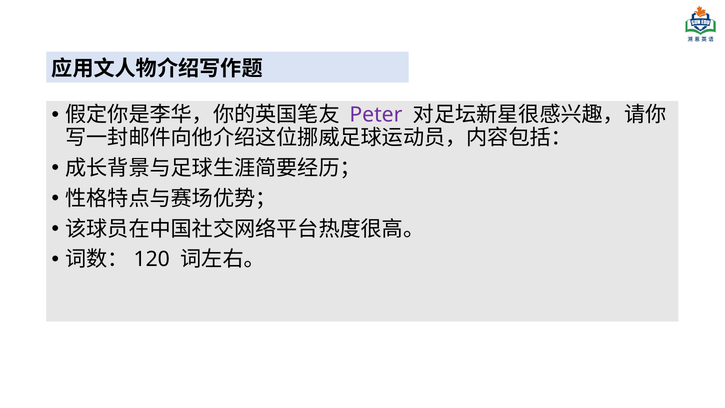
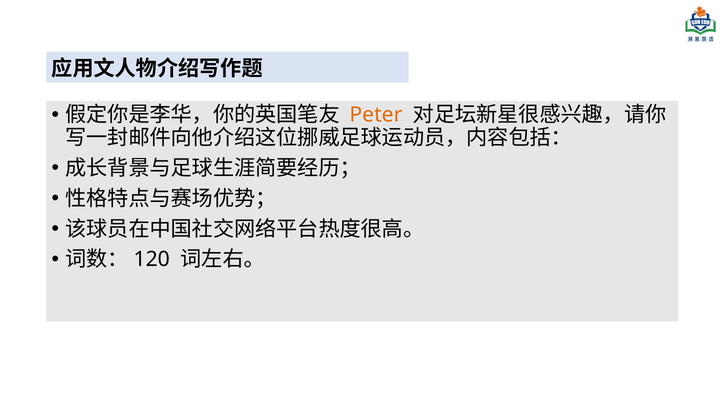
Peter colour: purple -> orange
